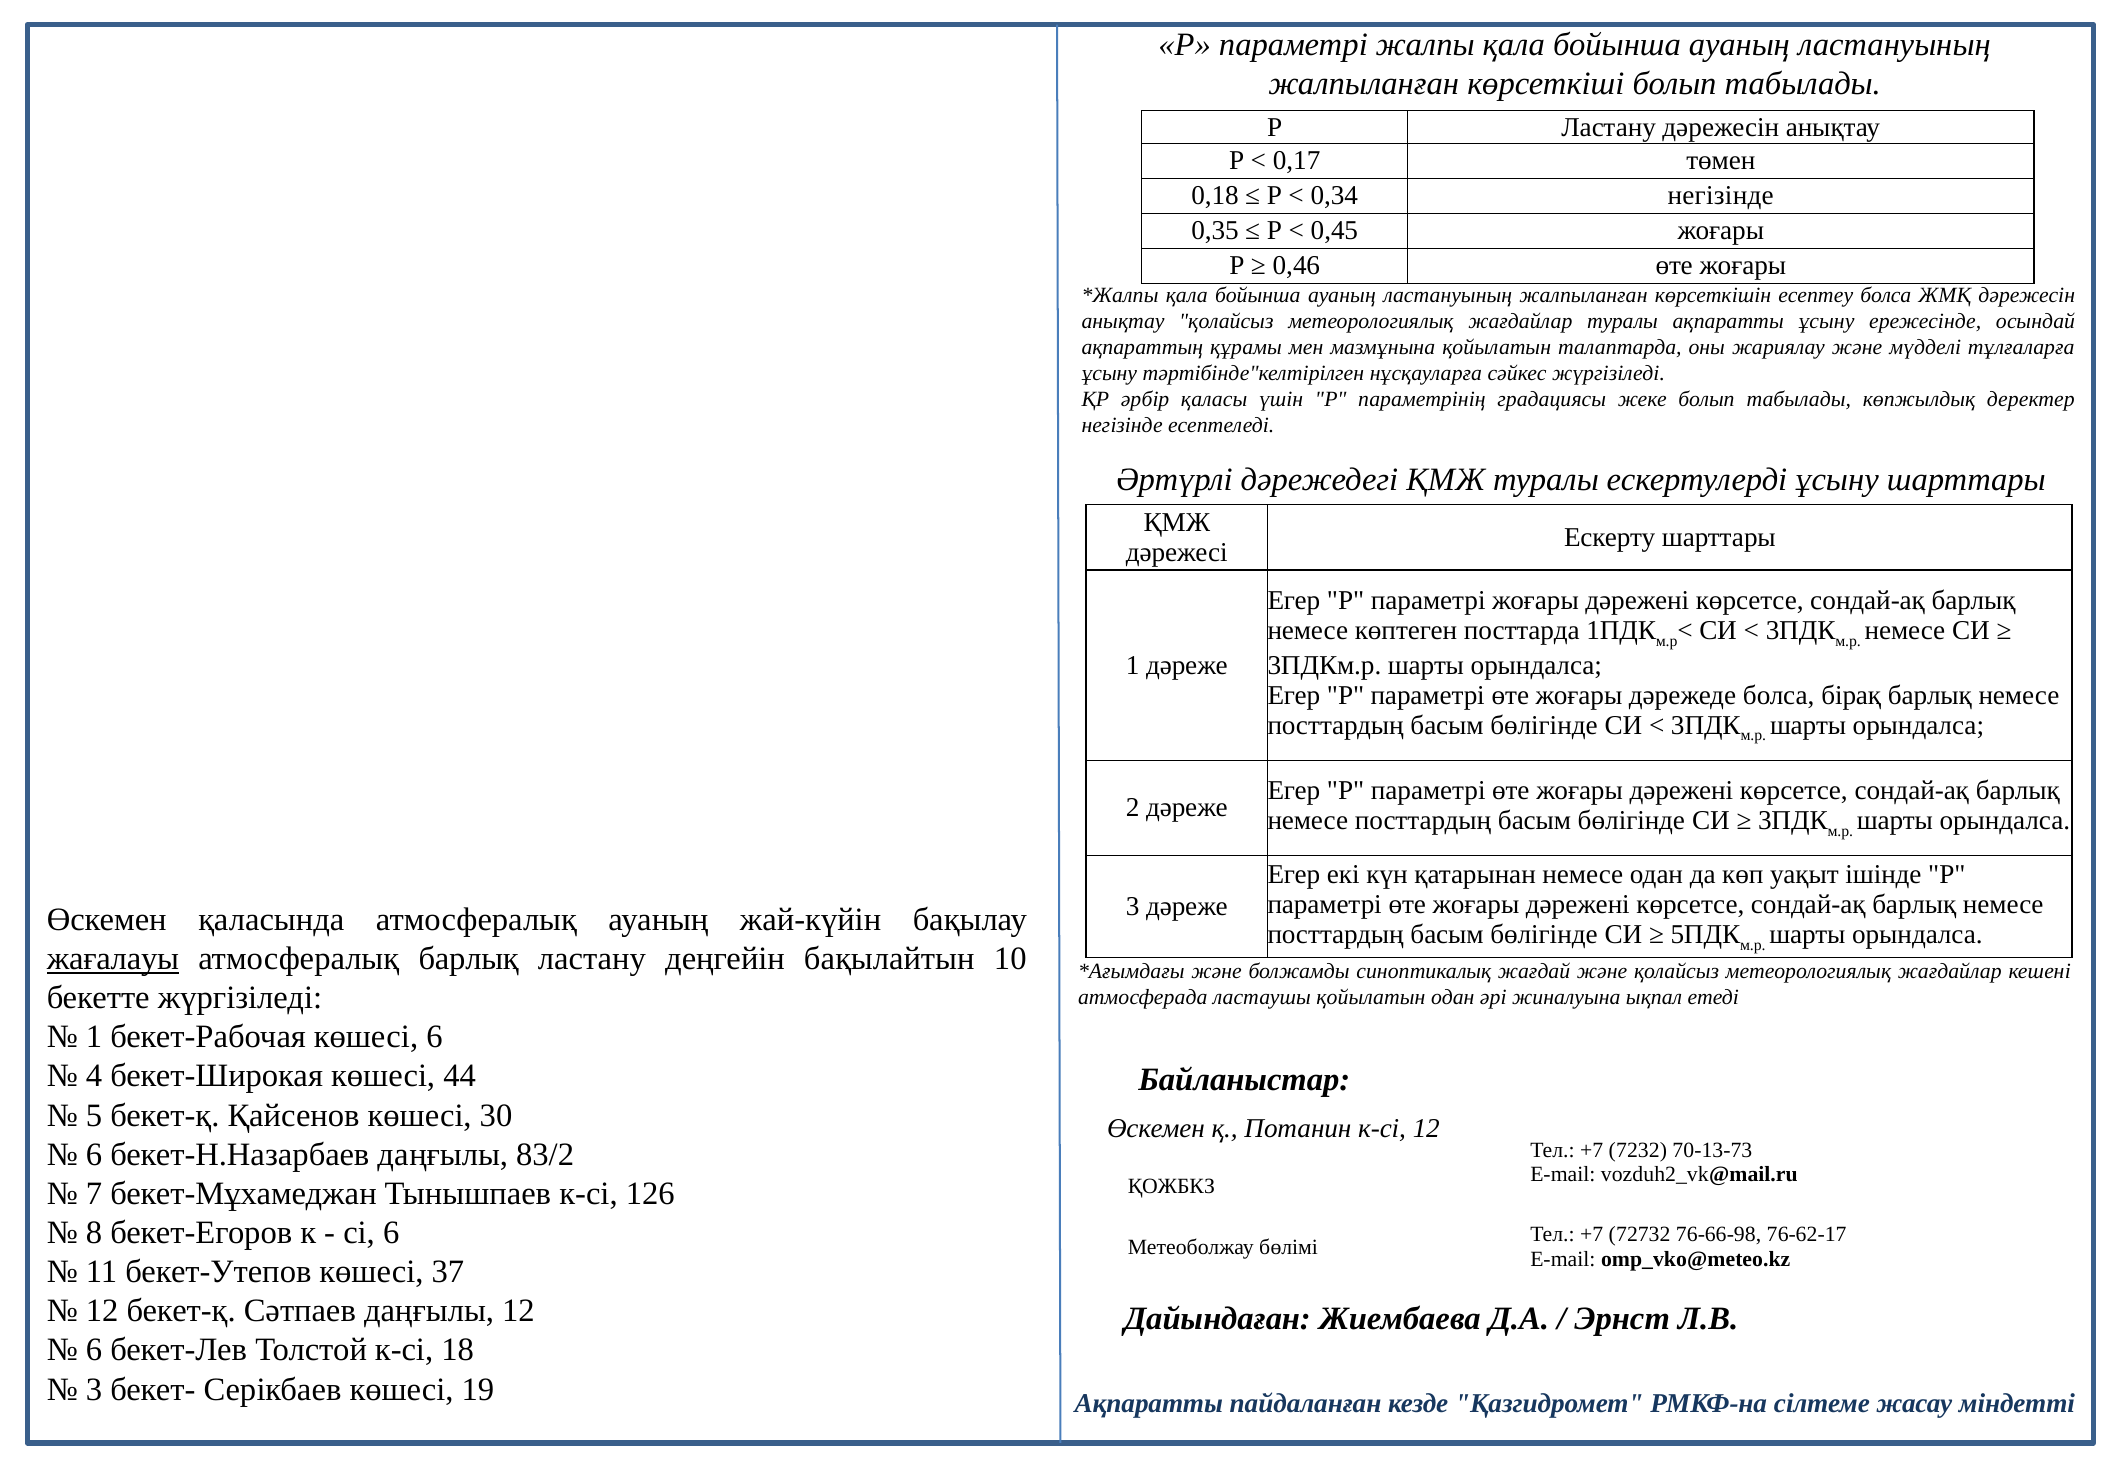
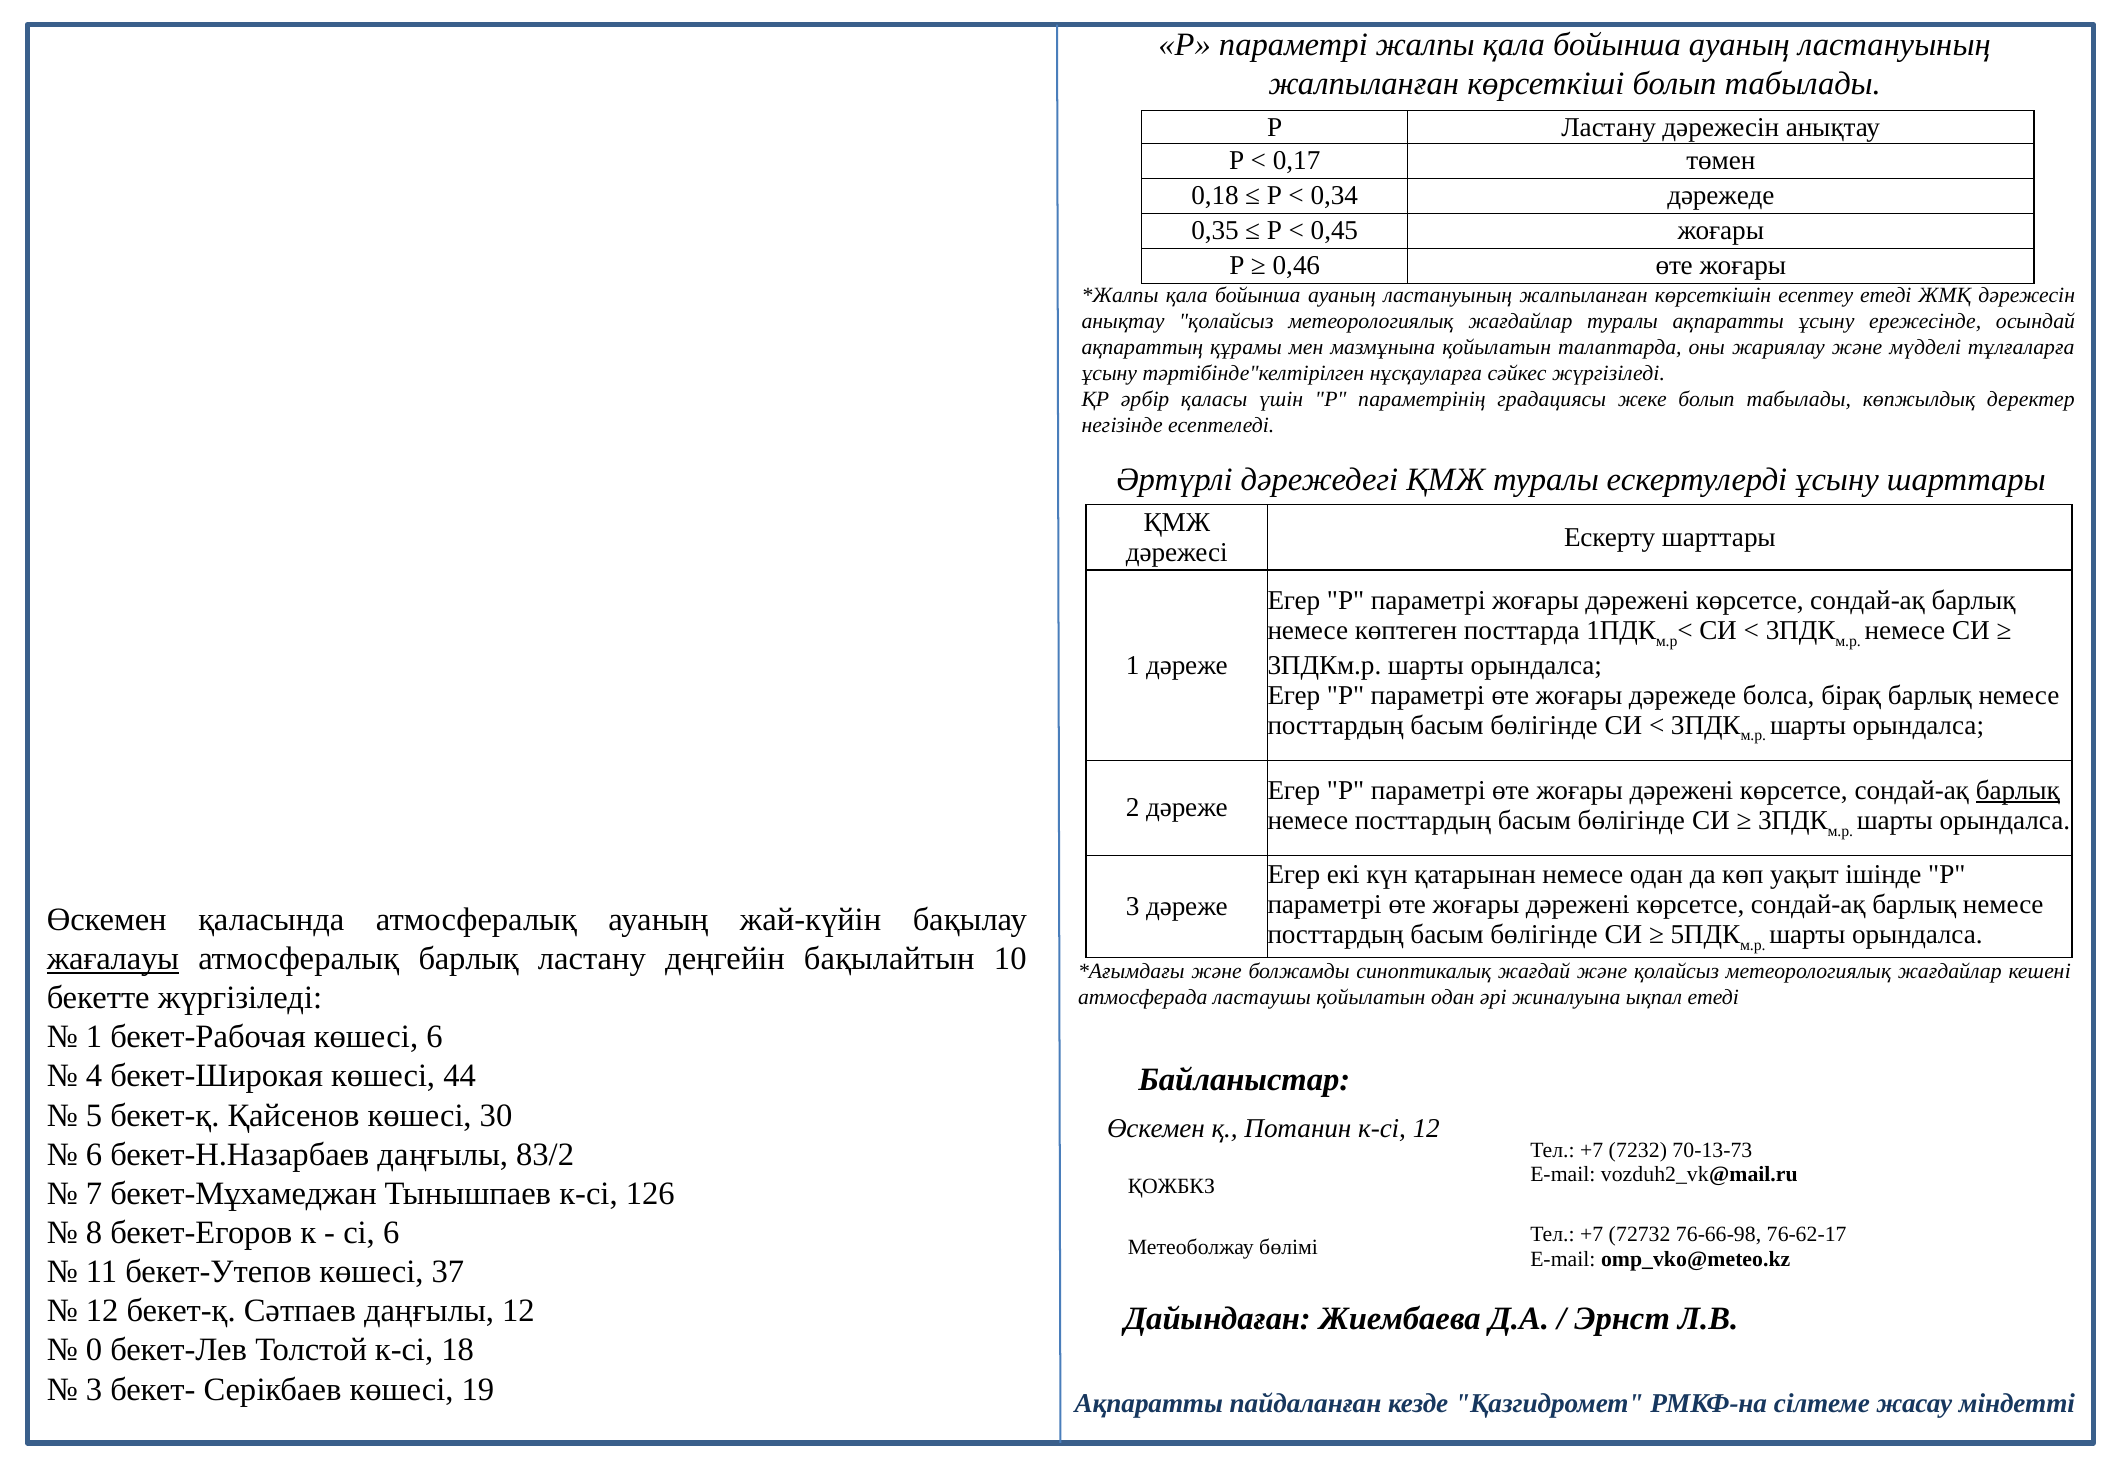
0,34 негізінде: негізінде -> дәрежеде
есептеу болса: болса -> етеді
барлық at (2018, 791) underline: none -> present
6 at (94, 1350): 6 -> 0
